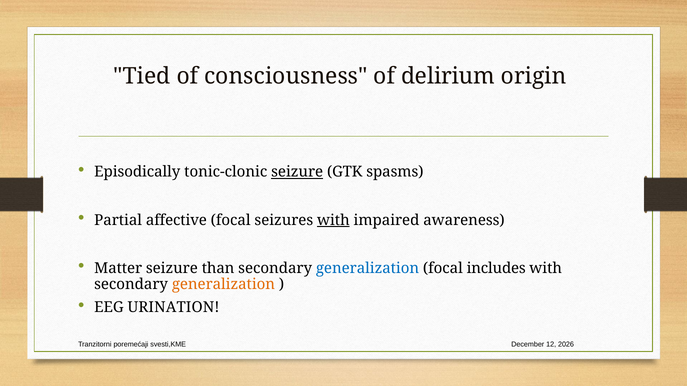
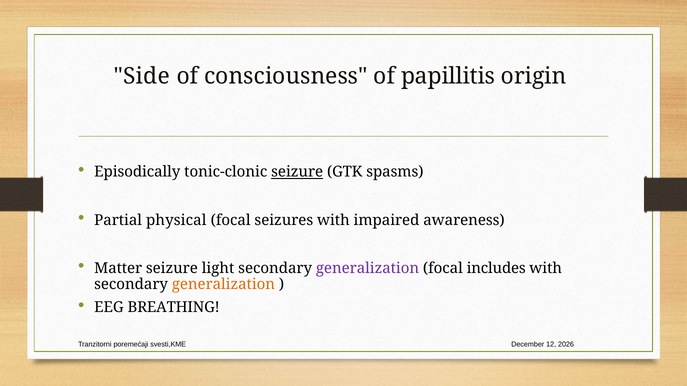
Tied: Tied -> Side
delirium: delirium -> papillitis
affective: affective -> physical
with at (333, 220) underline: present -> none
than: than -> light
generalization at (368, 268) colour: blue -> purple
URINATION: URINATION -> BREATHING
